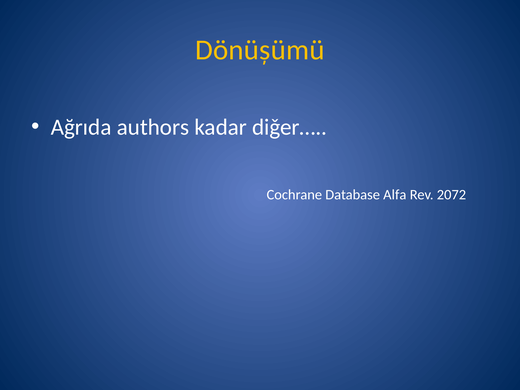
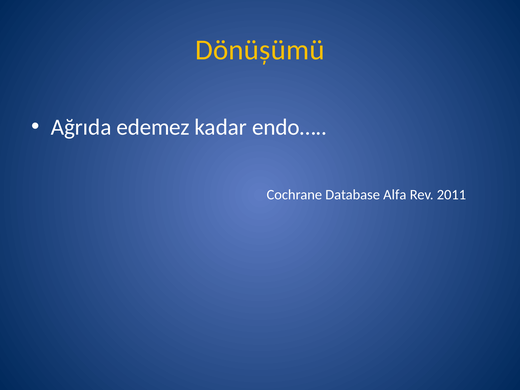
authors: authors -> edemez
diǧer…: diǧer… -> endo…
2072: 2072 -> 2011
